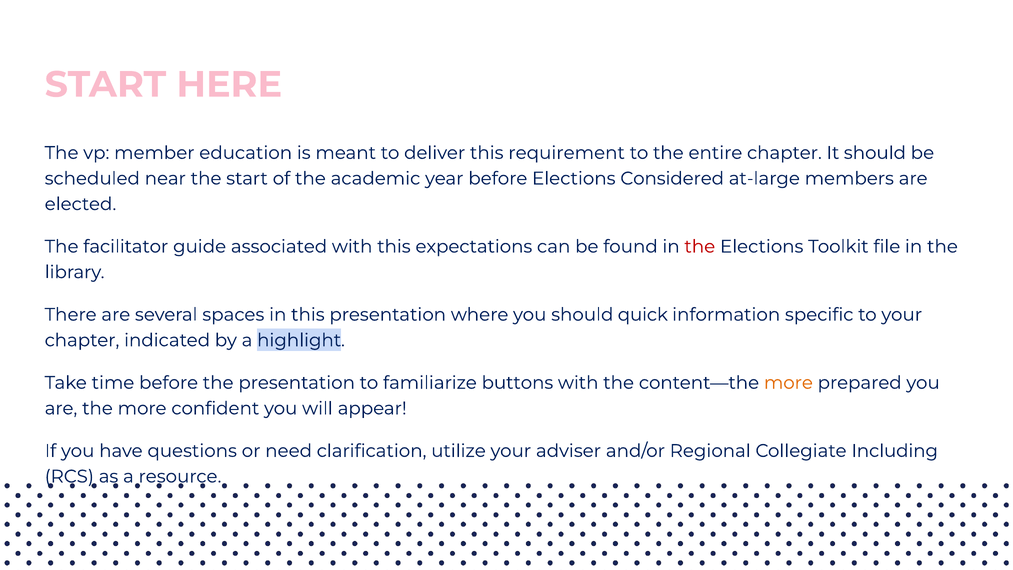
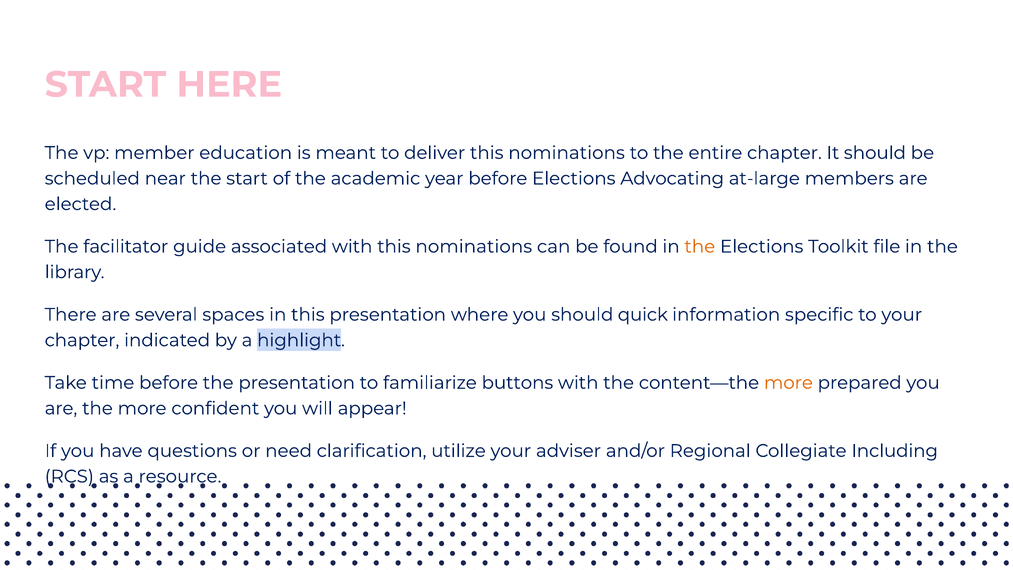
deliver this requirement: requirement -> nominations
Considered: Considered -> Advocating
with this expectations: expectations -> nominations
the at (700, 246) colour: red -> orange
